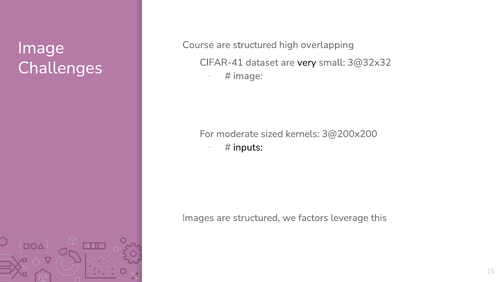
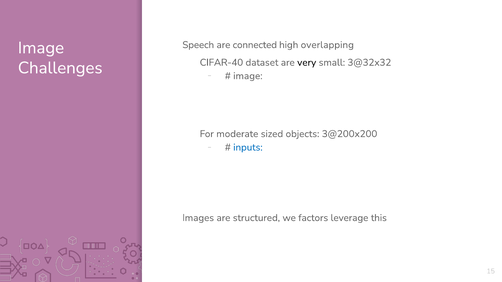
Course: Course -> Speech
structured at (255, 45): structured -> connected
CIFAR-41: CIFAR-41 -> CIFAR-40
kernels: kernels -> objects
inputs colour: black -> blue
